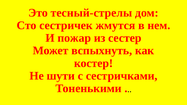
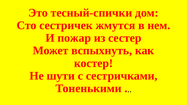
тесный-стрелы: тесный-стрелы -> тесный-спички
